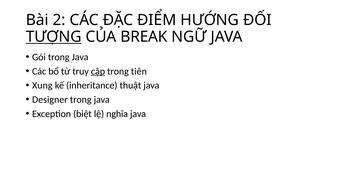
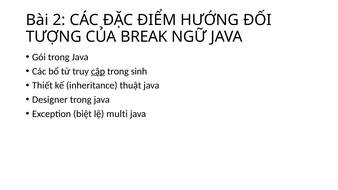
TƯỢNG underline: present -> none
tiên: tiên -> sinh
Xung: Xung -> Thiết
nghĩa: nghĩa -> multi
